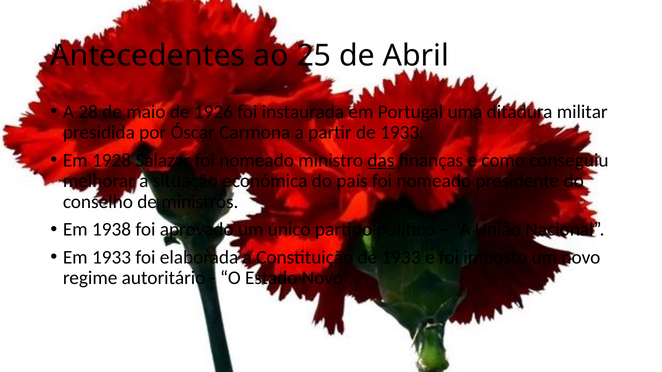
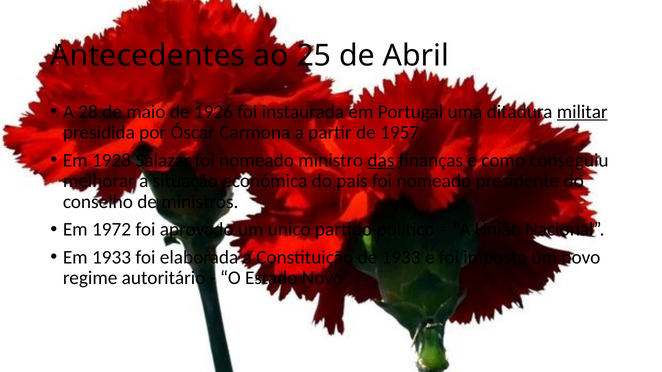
militar underline: none -> present
partir de 1933: 1933 -> 1957
1938: 1938 -> 1972
